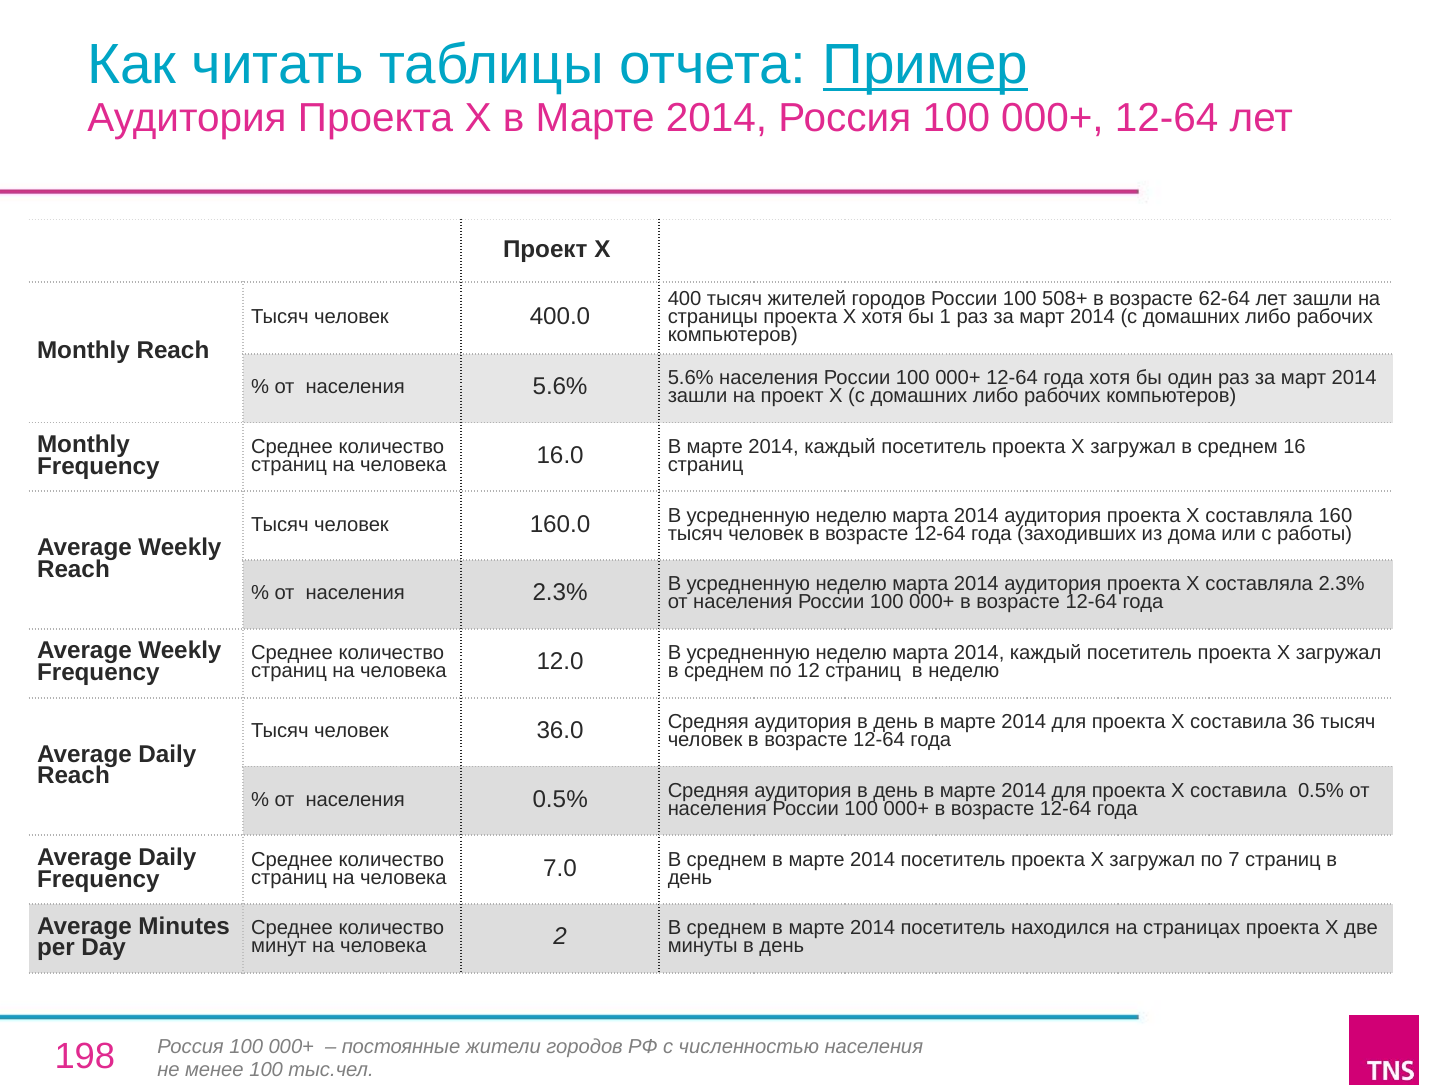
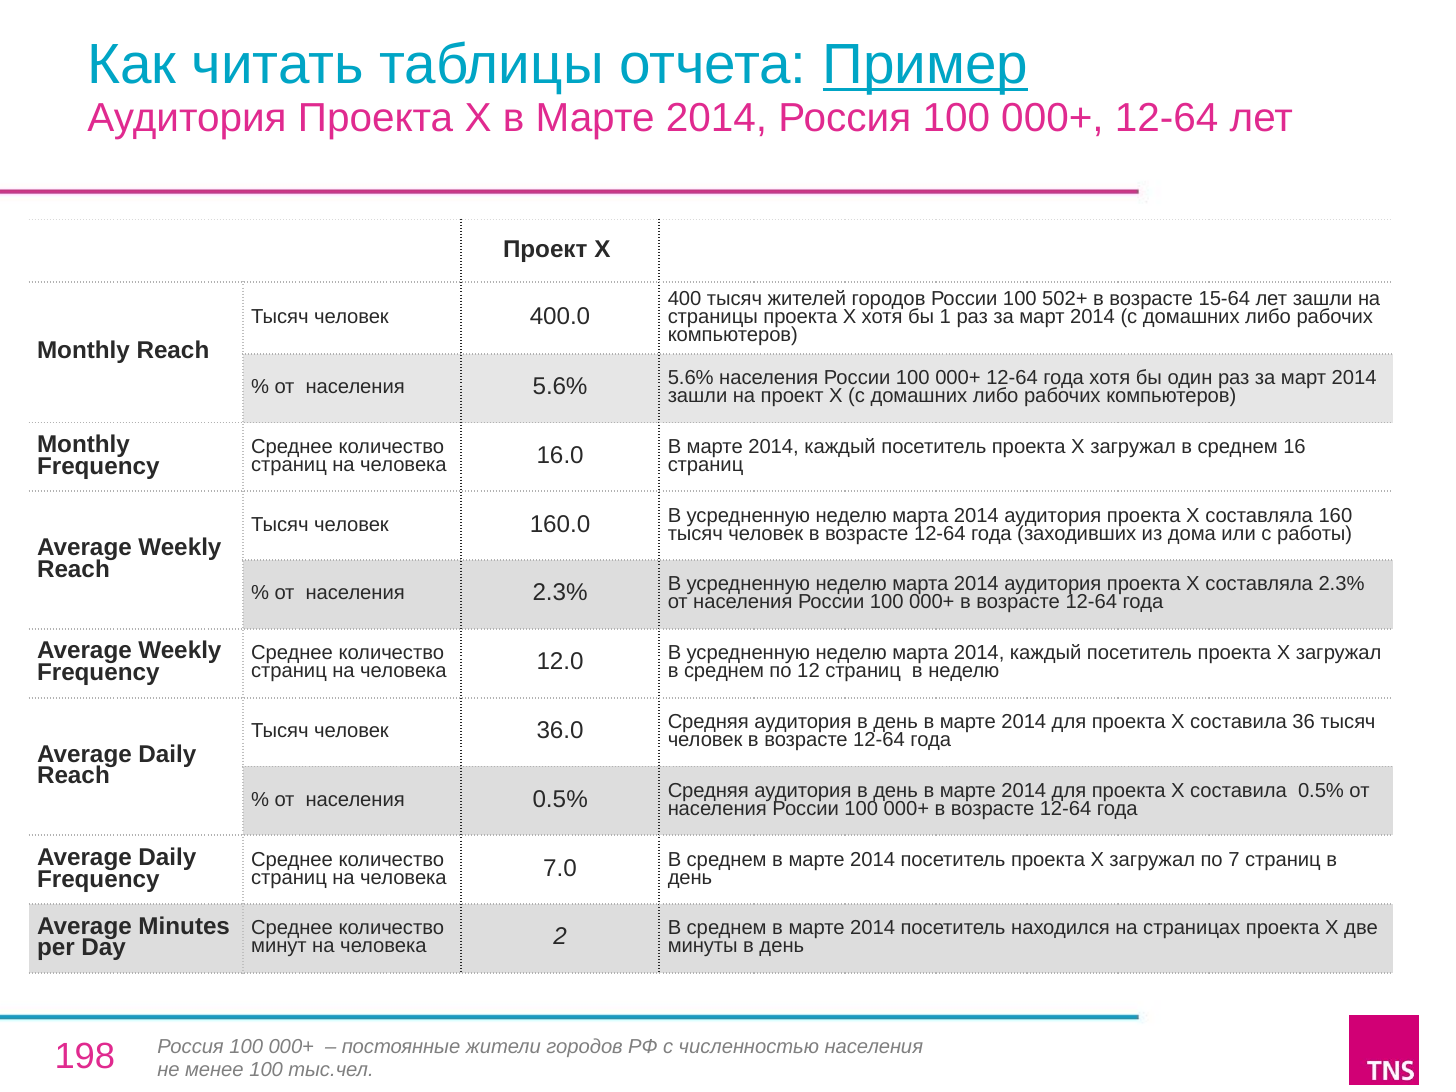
508+: 508+ -> 502+
62-64: 62-64 -> 15-64
